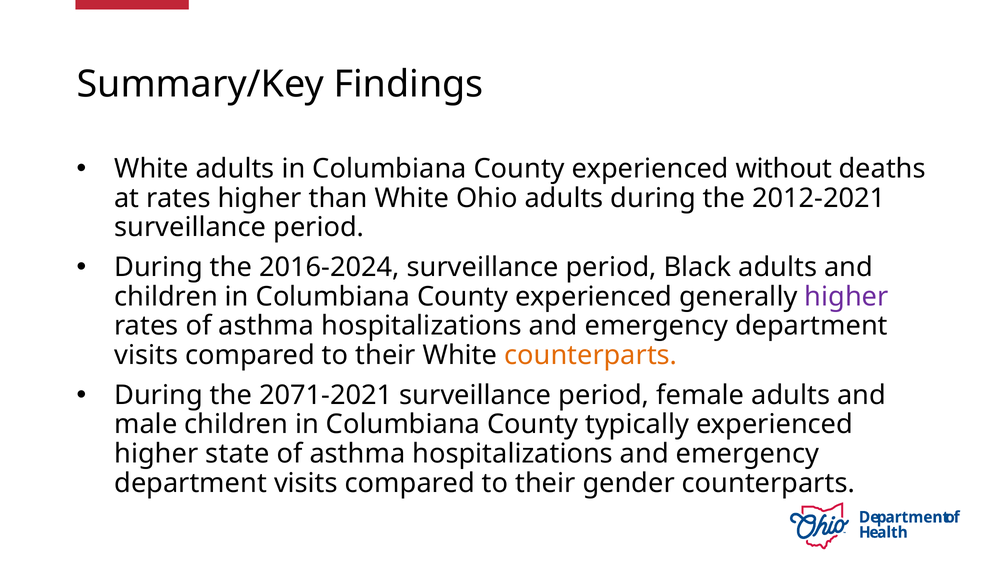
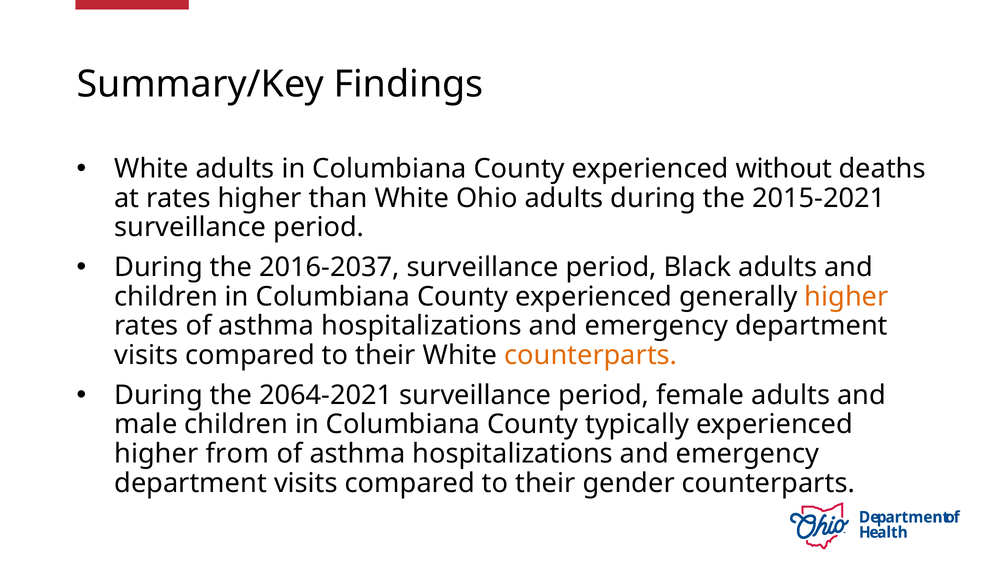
2012-2021: 2012-2021 -> 2015-2021
2016-2024: 2016-2024 -> 2016-2037
higher at (846, 297) colour: purple -> orange
2071-2021: 2071-2021 -> 2064-2021
state: state -> from
